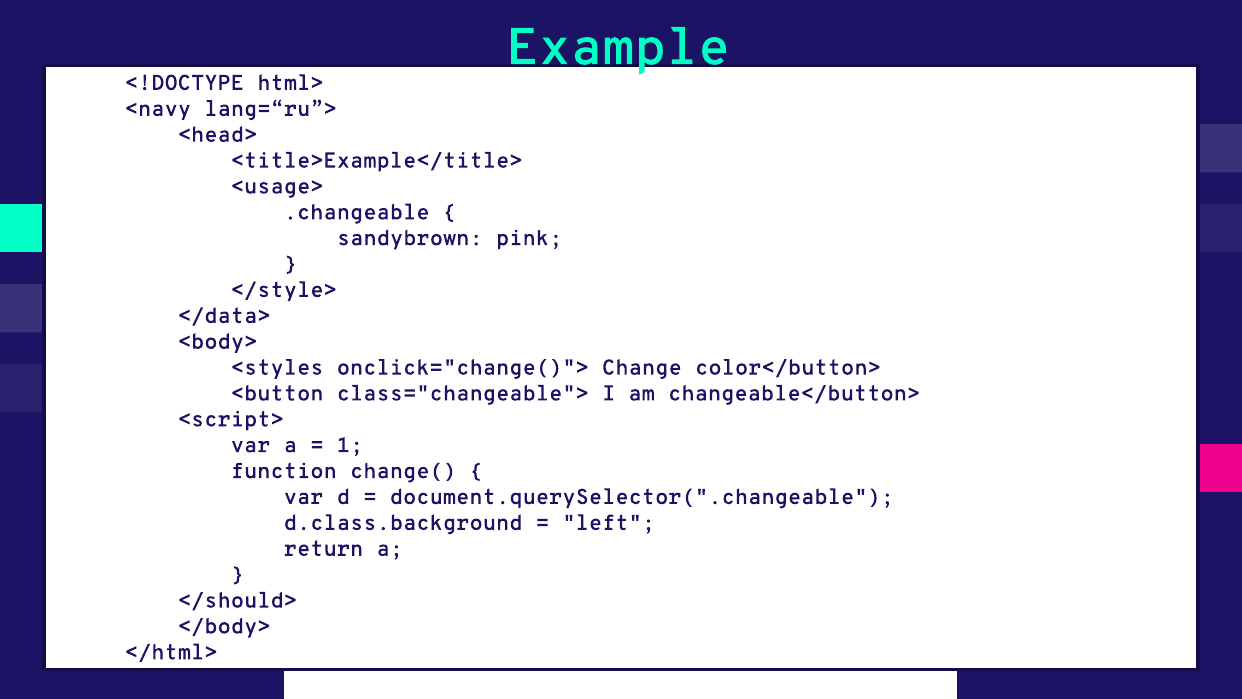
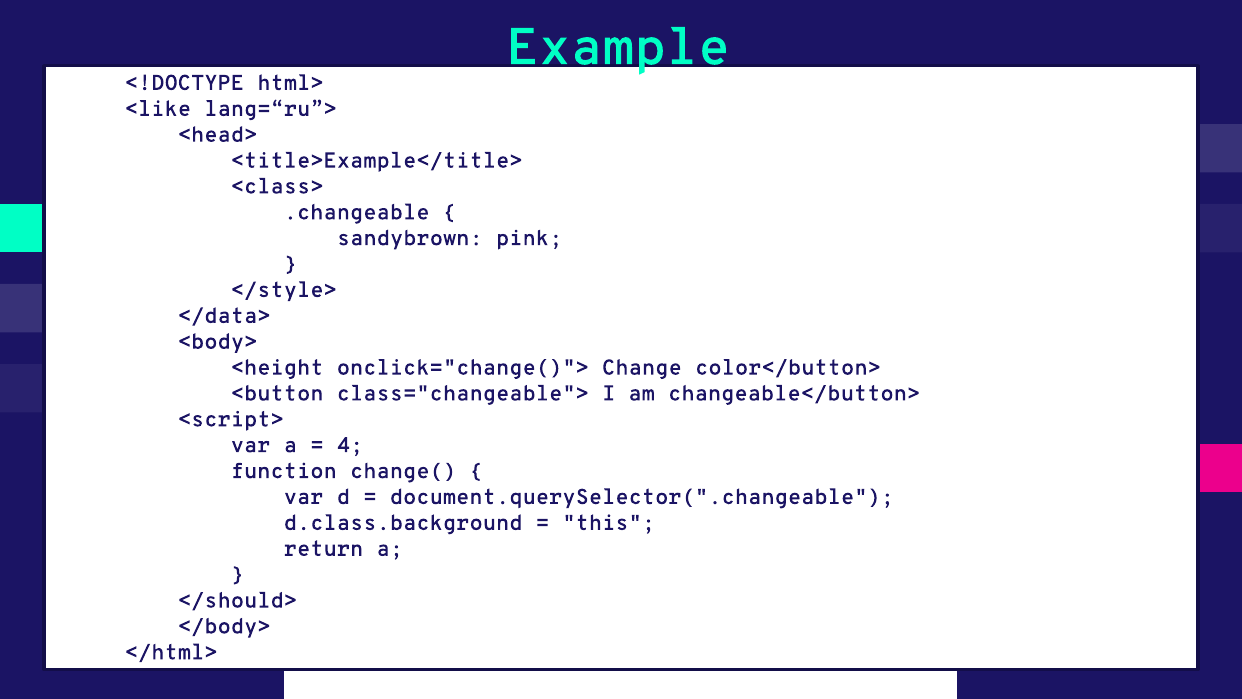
<navy: <navy -> <like
<usage>: <usage> -> <class>
<styles: <styles -> <height
1: 1 -> 4
left: left -> this
